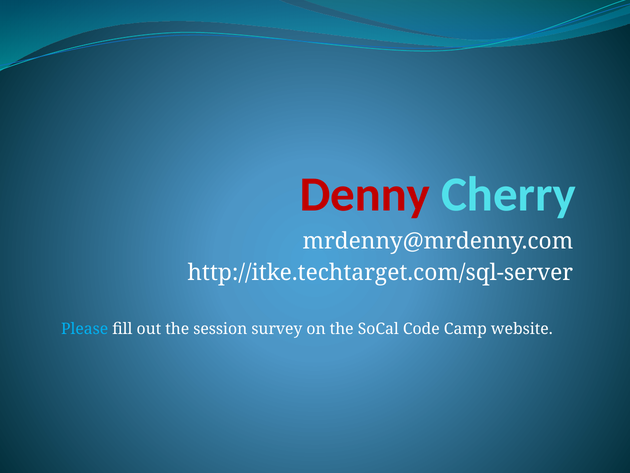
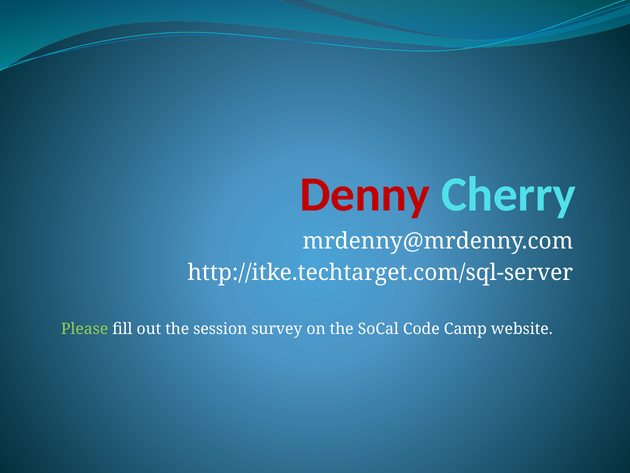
Please colour: light blue -> light green
